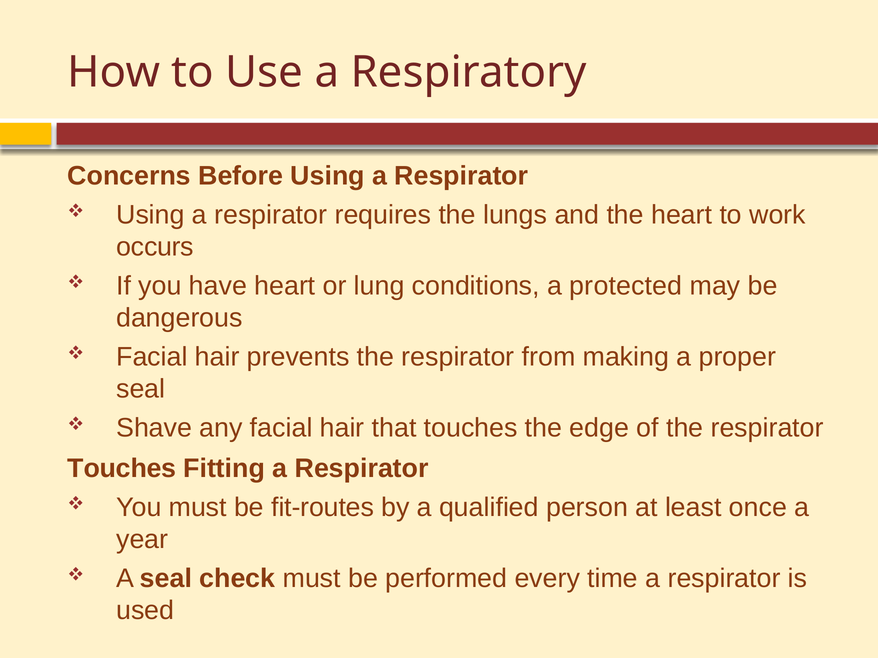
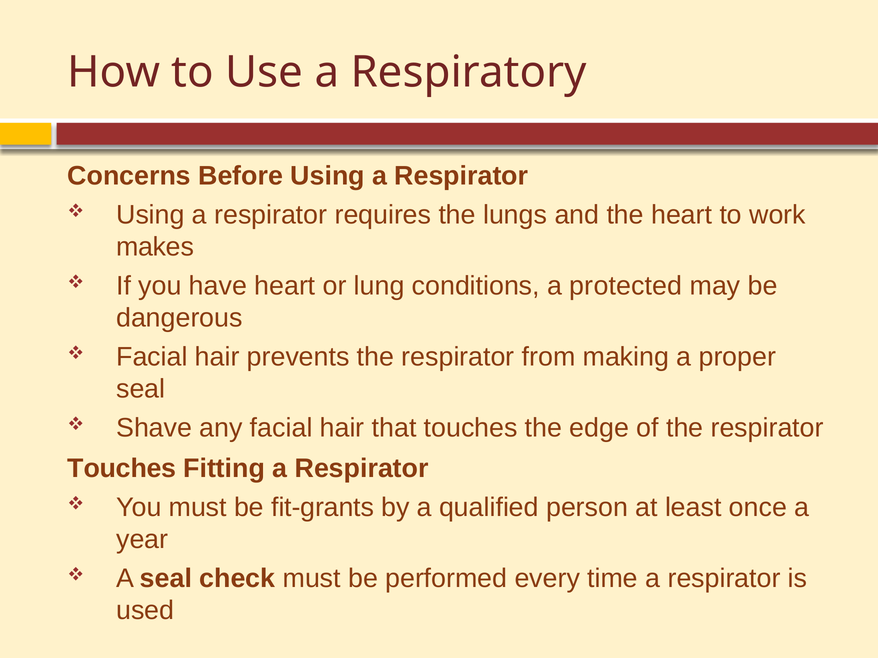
occurs: occurs -> makes
fit-routes: fit-routes -> fit-grants
